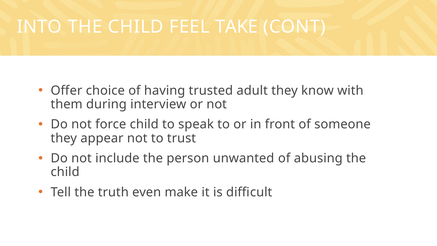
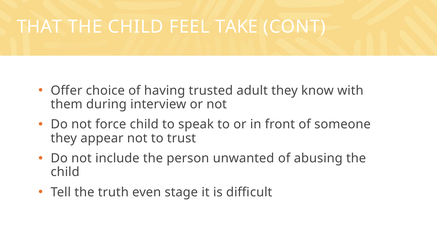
INTO: INTO -> THAT
make: make -> stage
